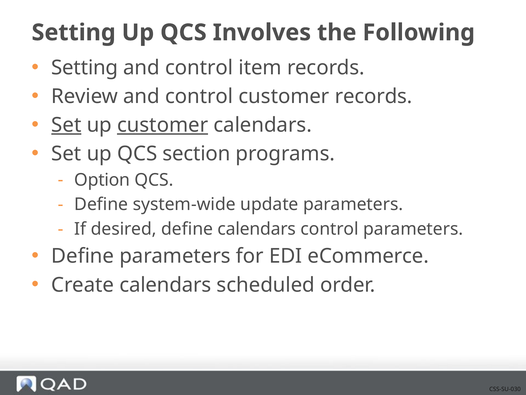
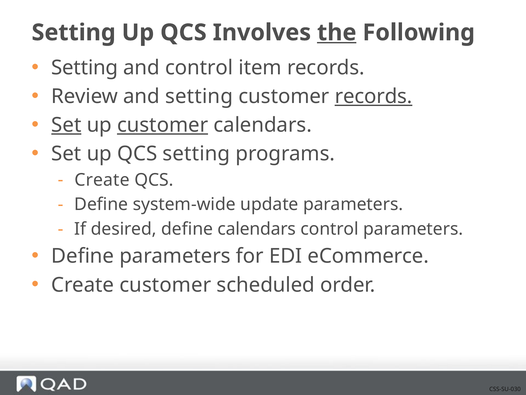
the underline: none -> present
Review and control: control -> setting
records at (374, 96) underline: none -> present
QCS section: section -> setting
Option at (102, 180): Option -> Create
Create calendars: calendars -> customer
